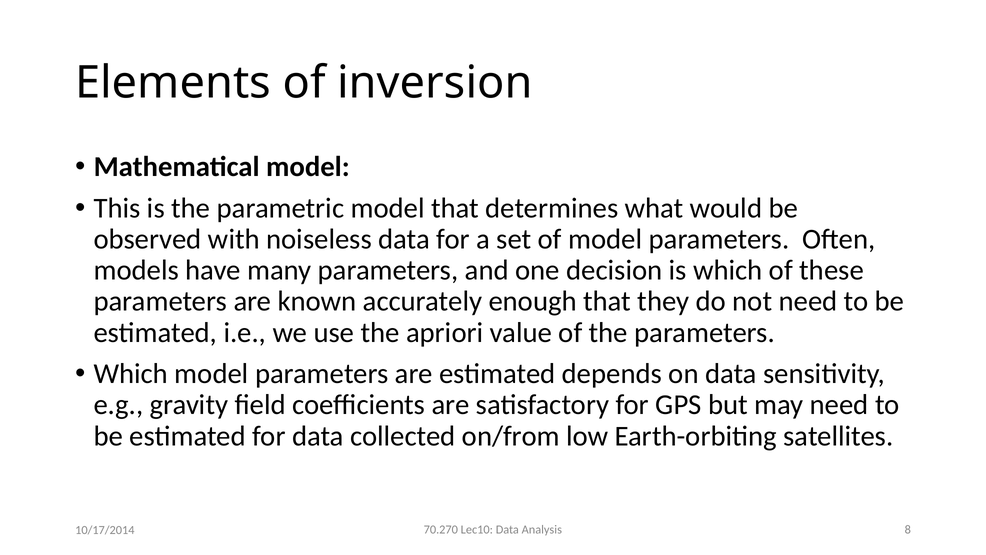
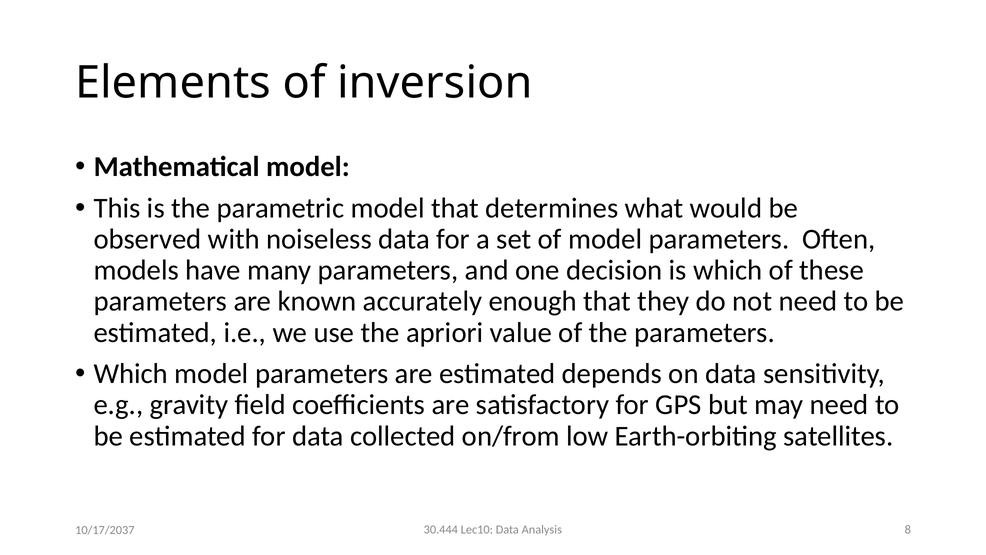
70.270: 70.270 -> 30.444
10/17/2014: 10/17/2014 -> 10/17/2037
